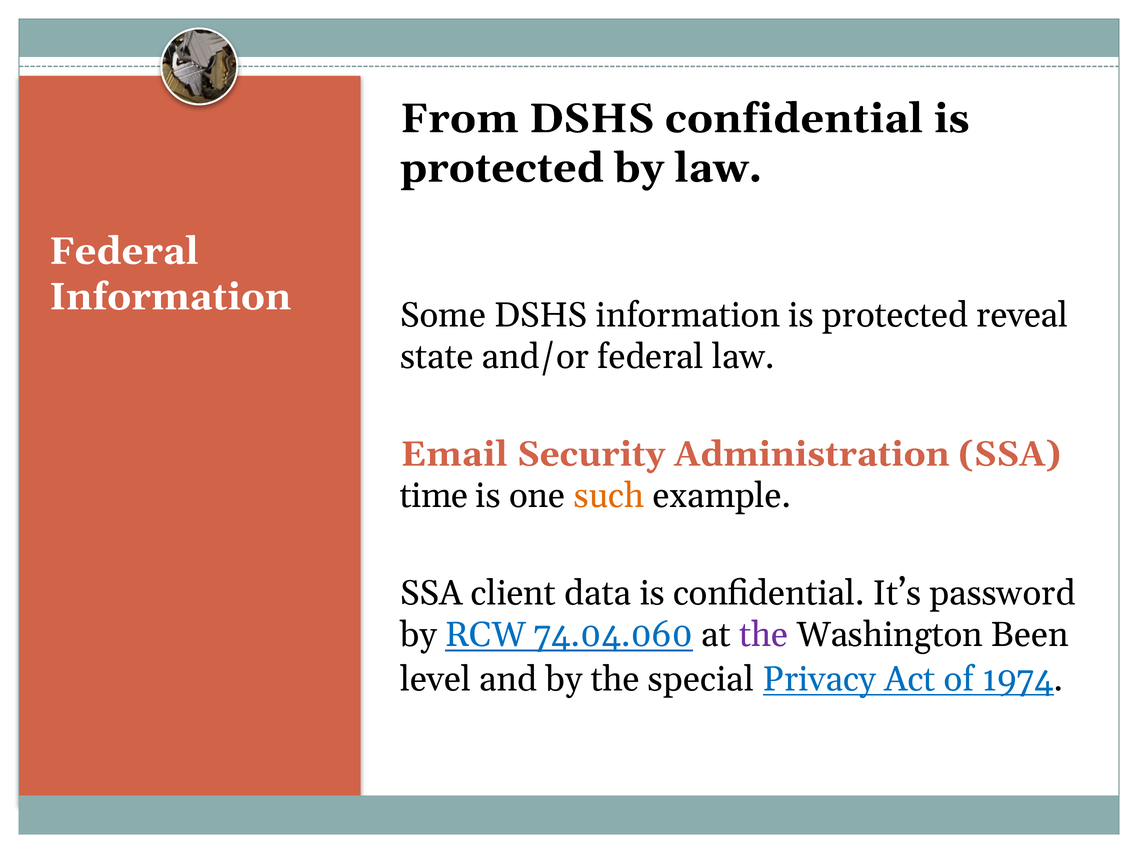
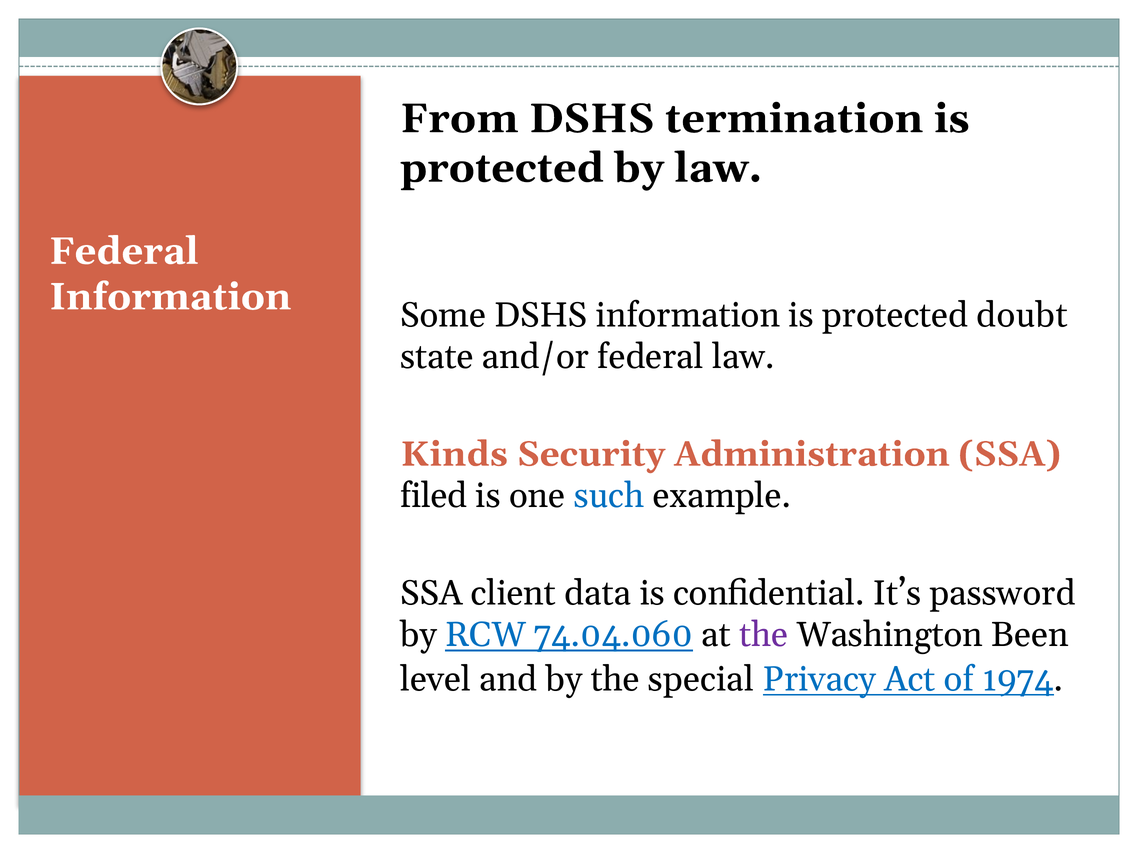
DSHS confidential: confidential -> termination
reveal: reveal -> doubt
Email: Email -> Kinds
time: time -> filed
such colour: orange -> blue
